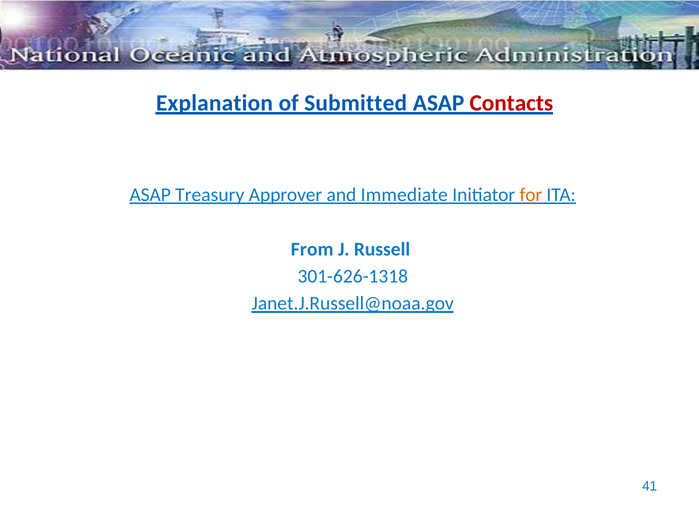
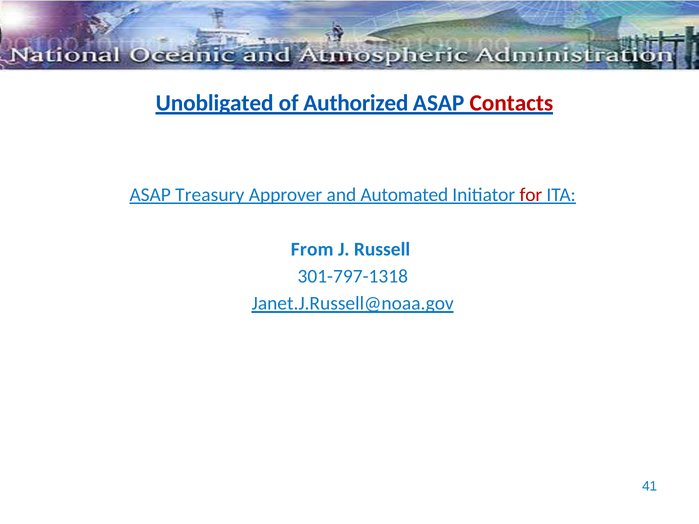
Explanation: Explanation -> Unobligated
Submitted: Submitted -> Authorized
Immediate: Immediate -> Automated
for colour: orange -> red
301-626-1318: 301-626-1318 -> 301-797-1318
